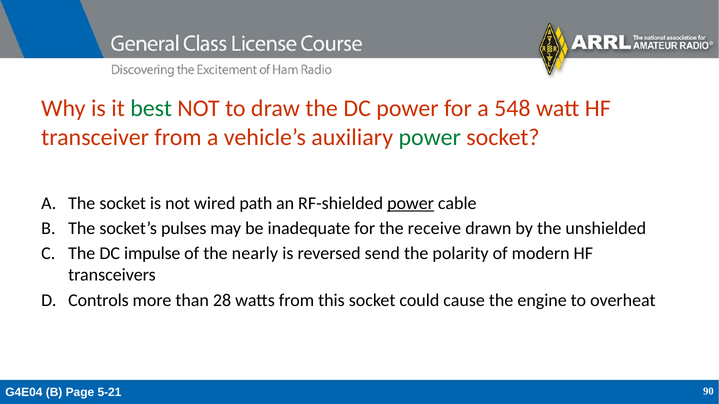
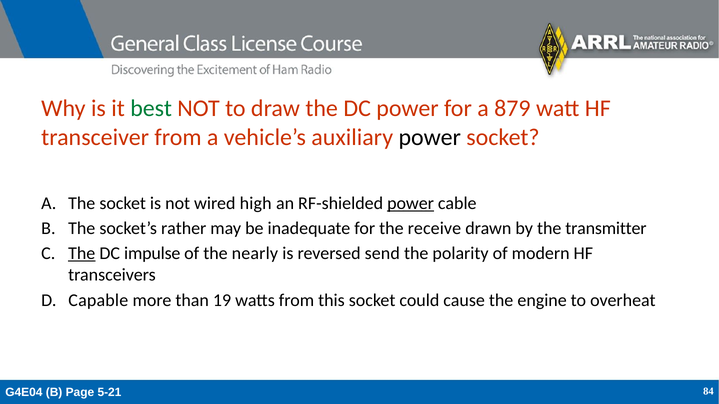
548: 548 -> 879
power at (430, 137) colour: green -> black
path: path -> high
pulses: pulses -> rather
unshielded: unshielded -> transmitter
The at (82, 254) underline: none -> present
Controls: Controls -> Capable
28: 28 -> 19
90: 90 -> 84
